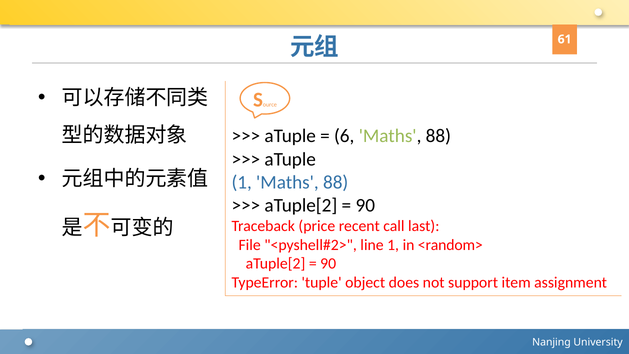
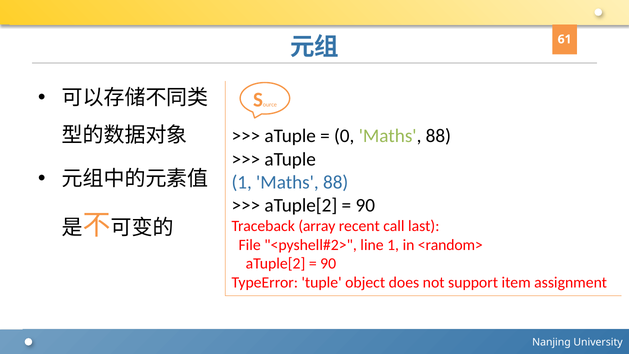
6: 6 -> 0
price: price -> array
